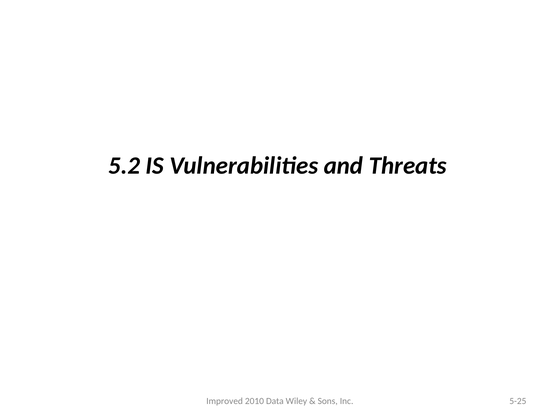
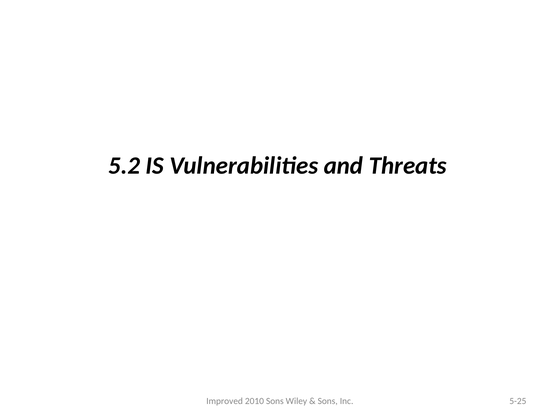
2010 Data: Data -> Sons
